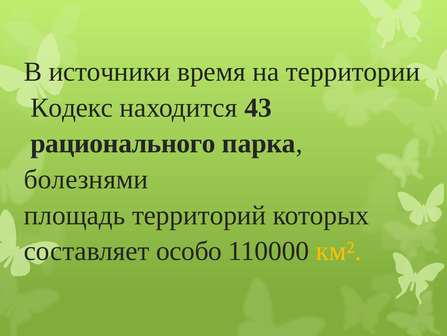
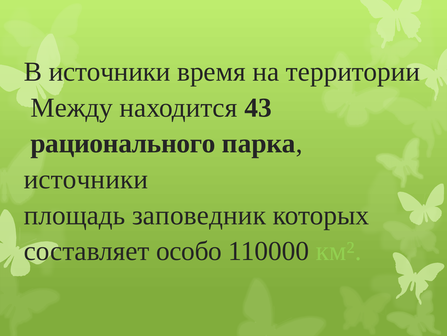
Кодекс: Кодекс -> Между
болезнями at (86, 179): болезнями -> источники
территорий: территорий -> заповедник
км² colour: yellow -> light green
